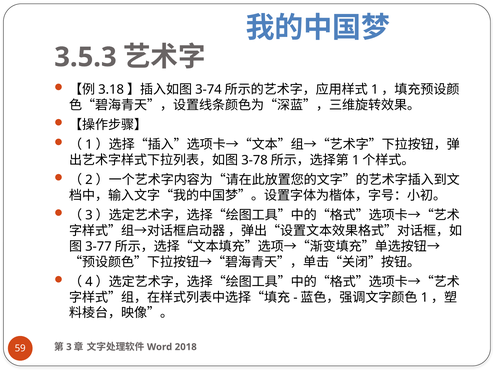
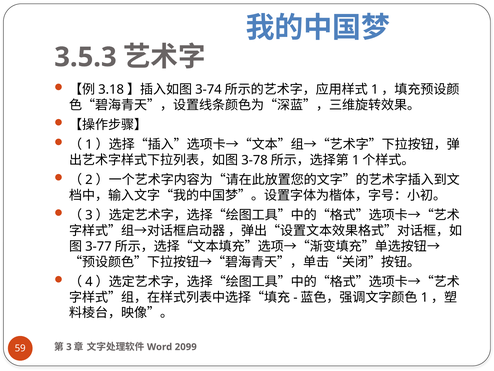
2018: 2018 -> 2099
